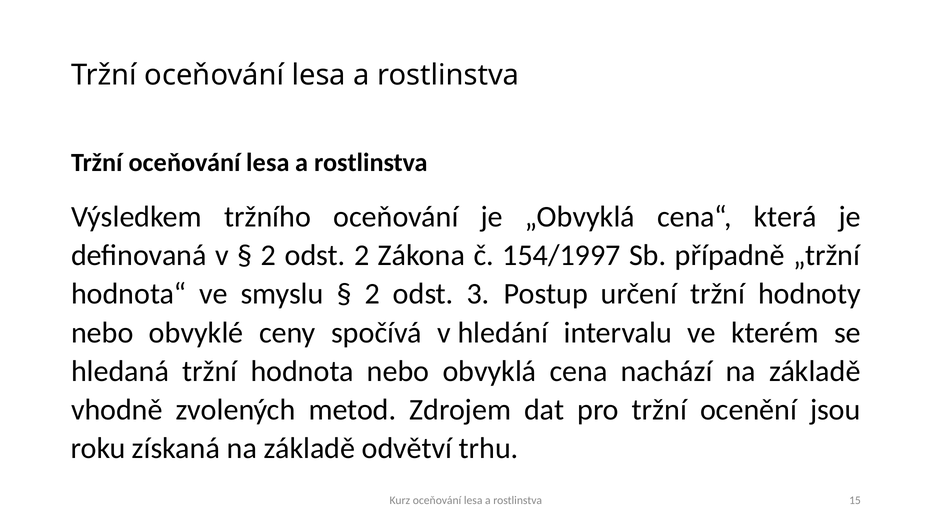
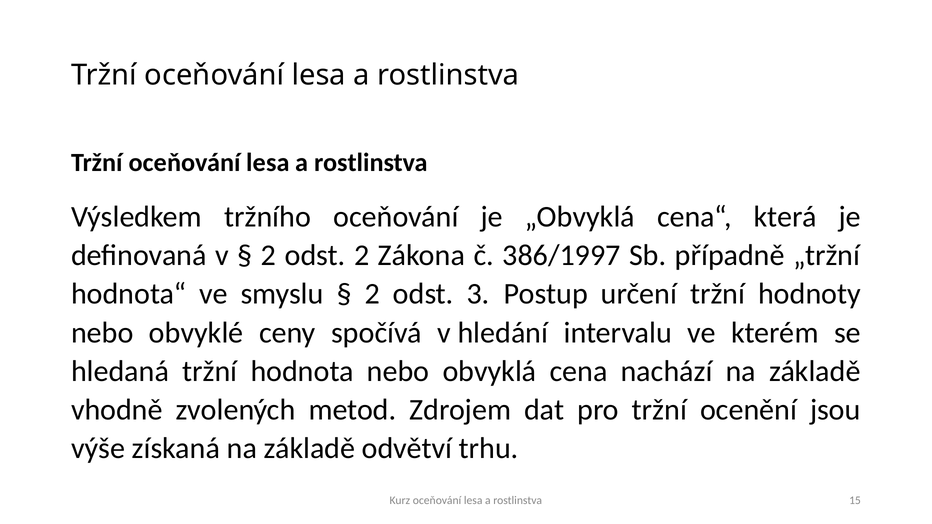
154/1997: 154/1997 -> 386/1997
roku: roku -> výše
